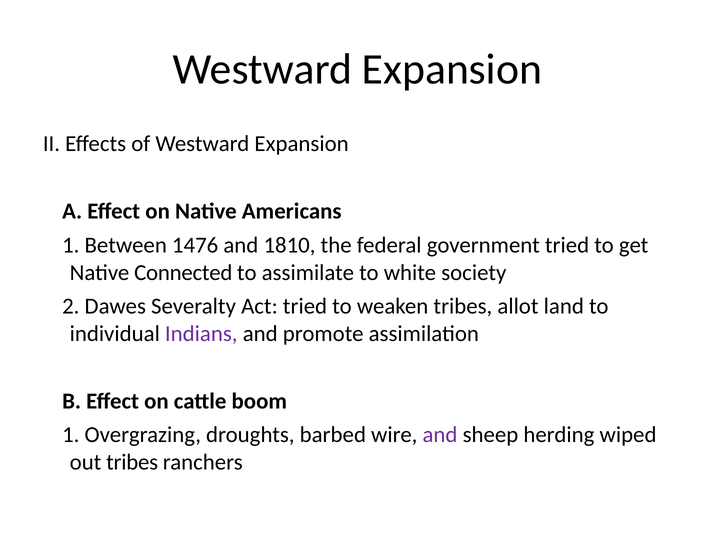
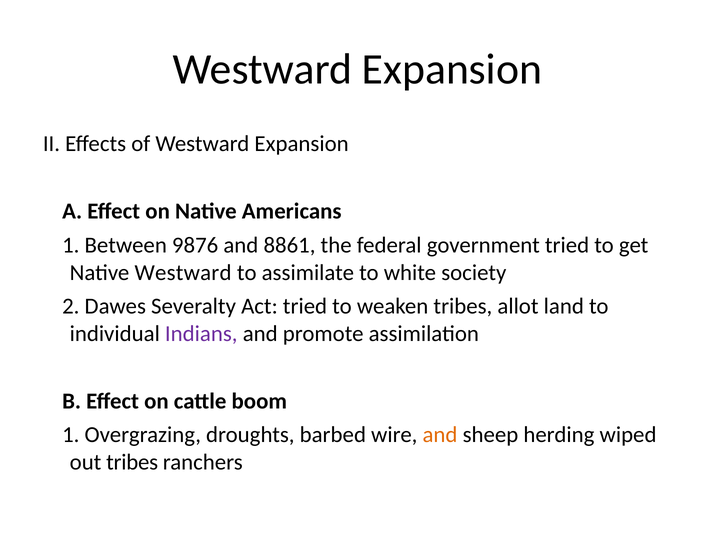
1476: 1476 -> 9876
1810: 1810 -> 8861
Native Connected: Connected -> Westward
and at (440, 435) colour: purple -> orange
